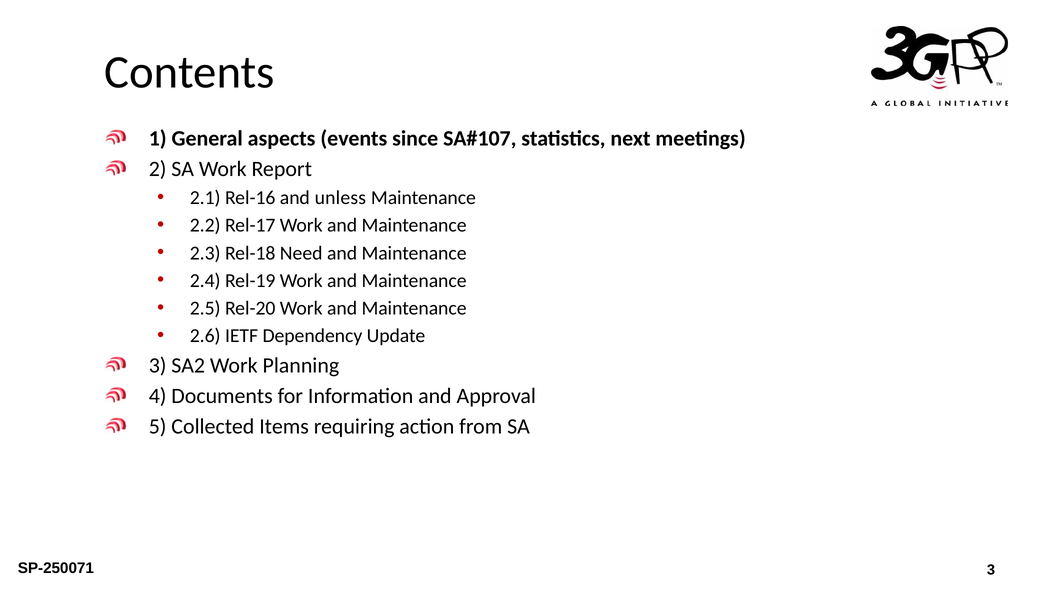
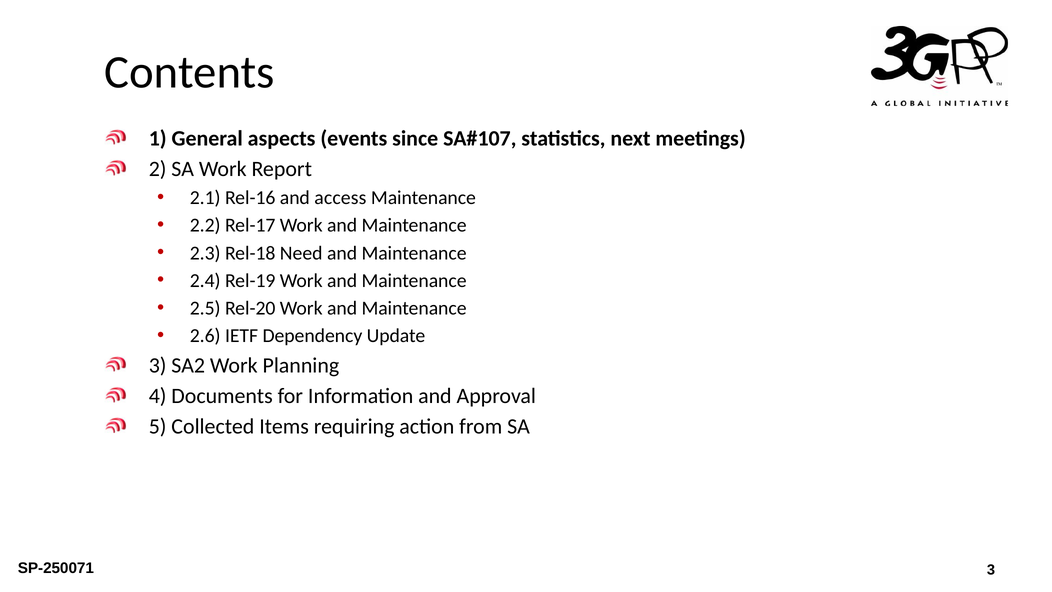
unless: unless -> access
